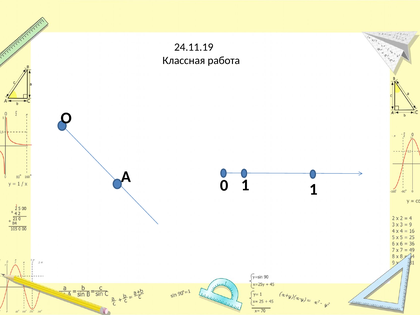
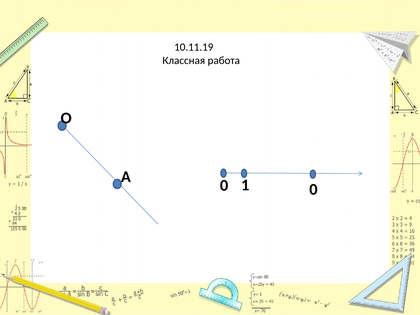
24.11.19: 24.11.19 -> 10.11.19
1 1: 1 -> 0
